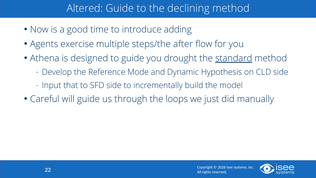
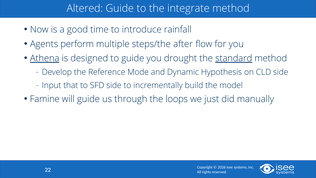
declining: declining -> integrate
adding: adding -> rainfall
exercise: exercise -> perform
Athena underline: none -> present
Careful: Careful -> Famine
